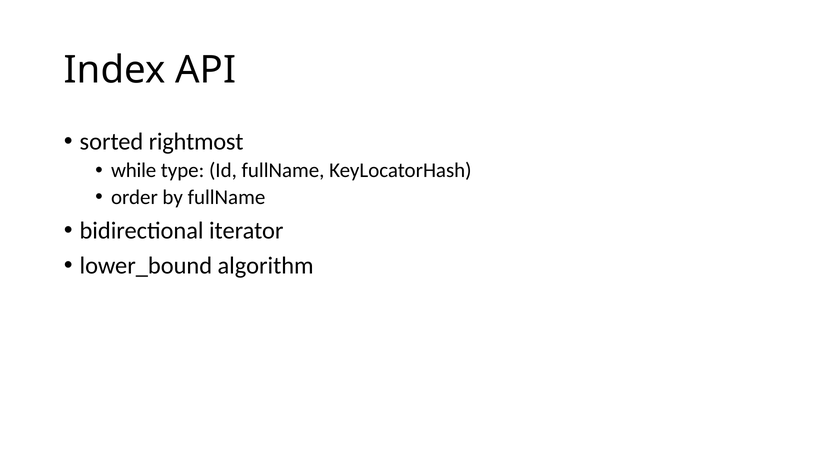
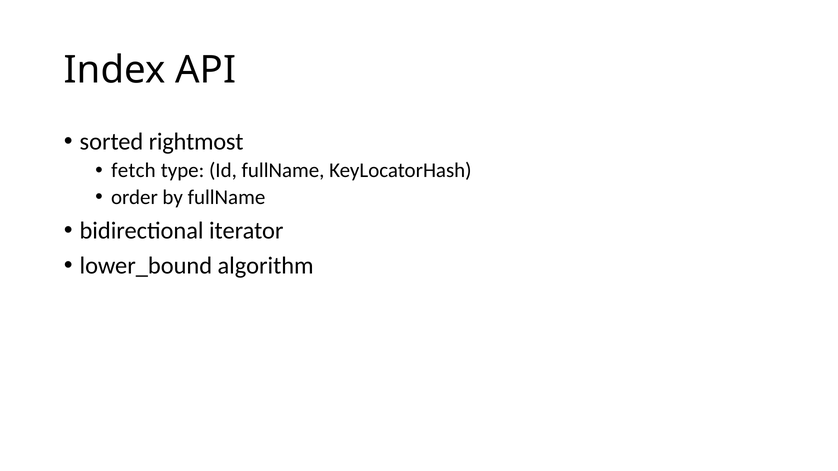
while: while -> fetch
